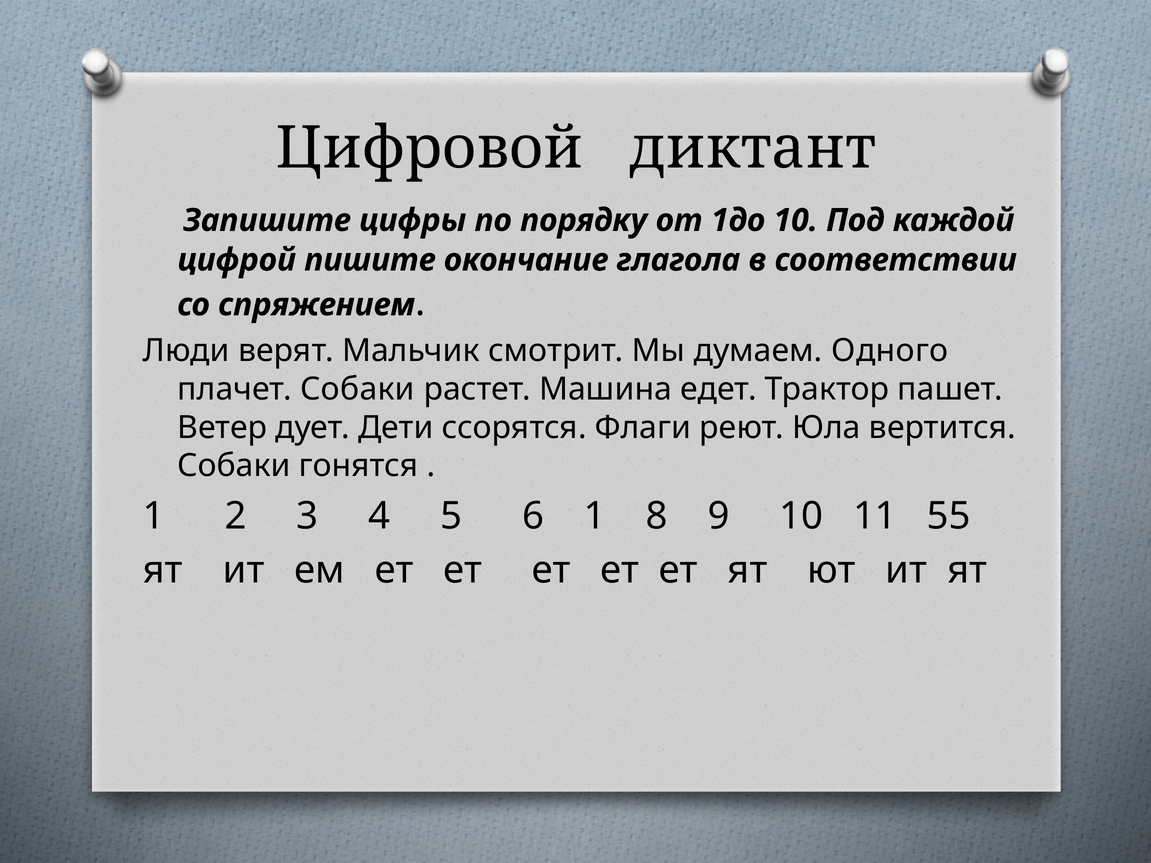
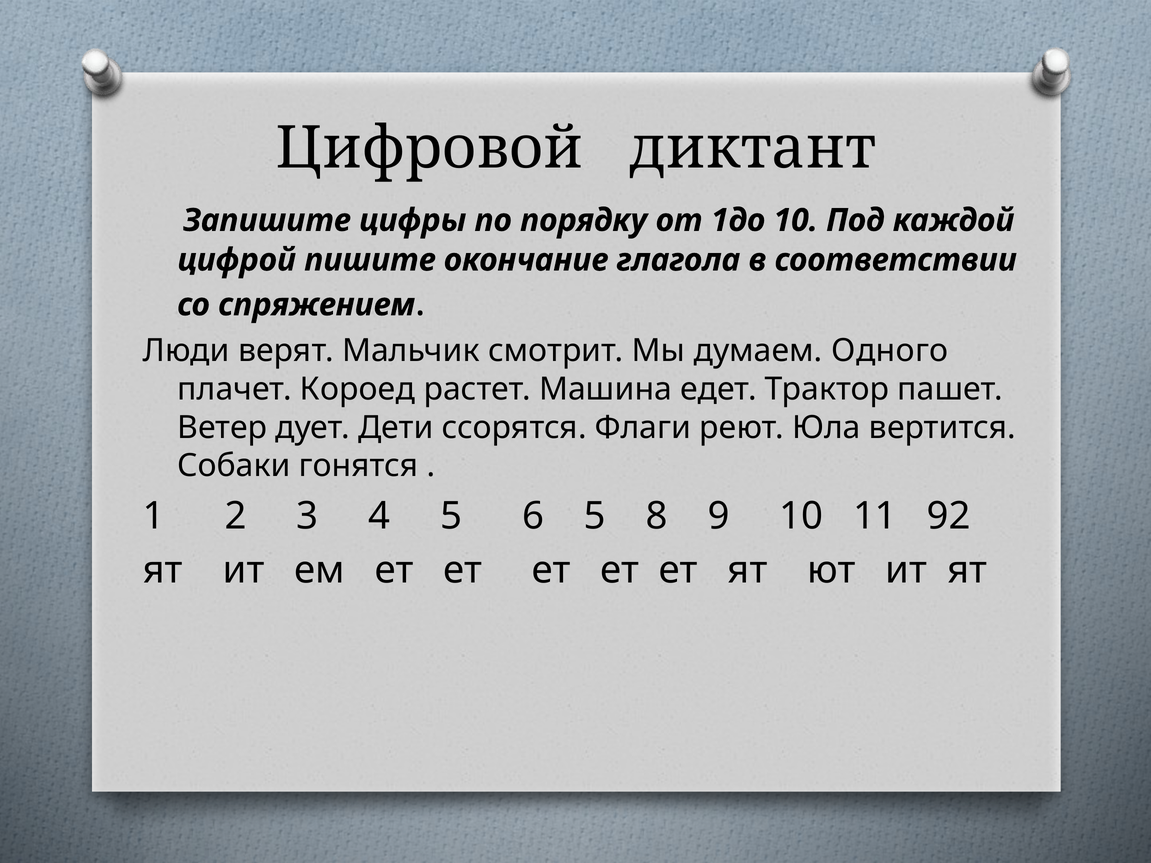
плачет Собаки: Собаки -> Короед
6 1: 1 -> 5
55: 55 -> 92
